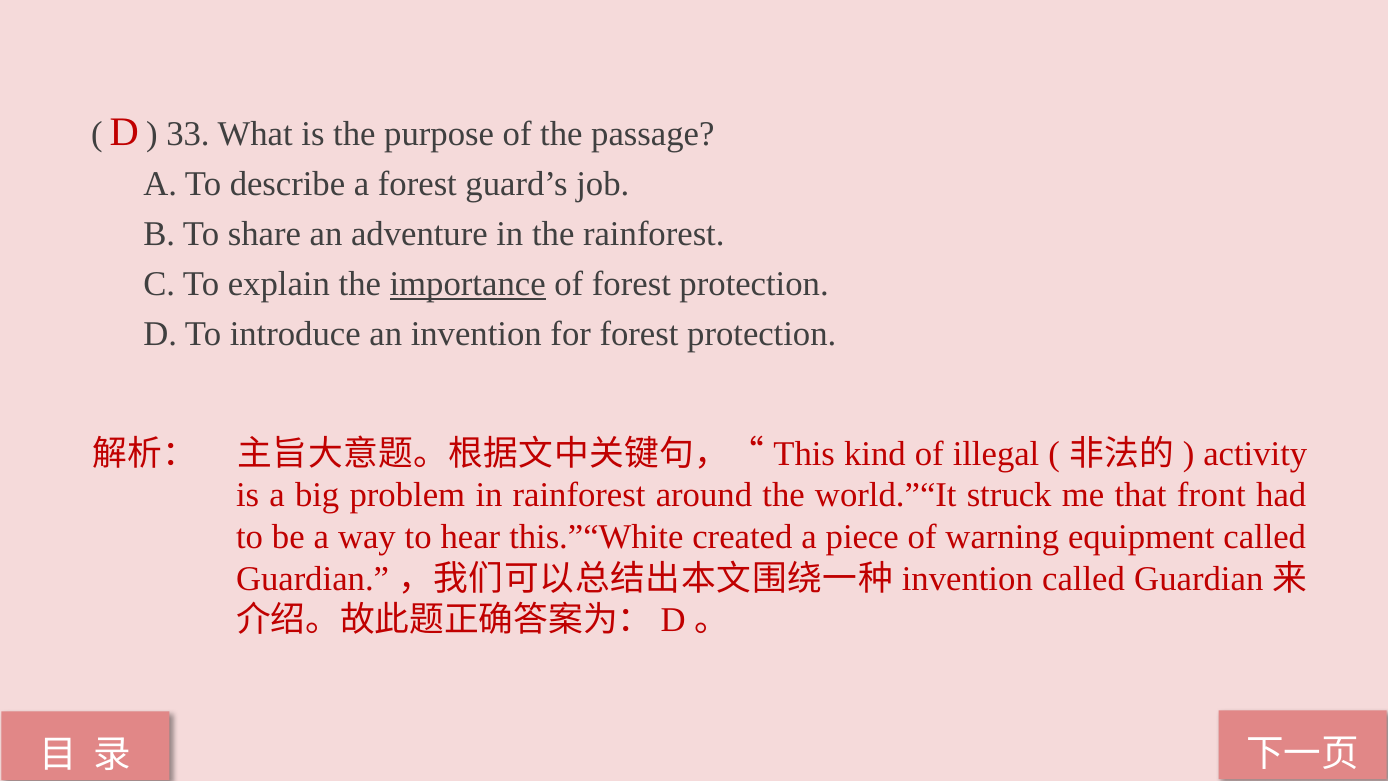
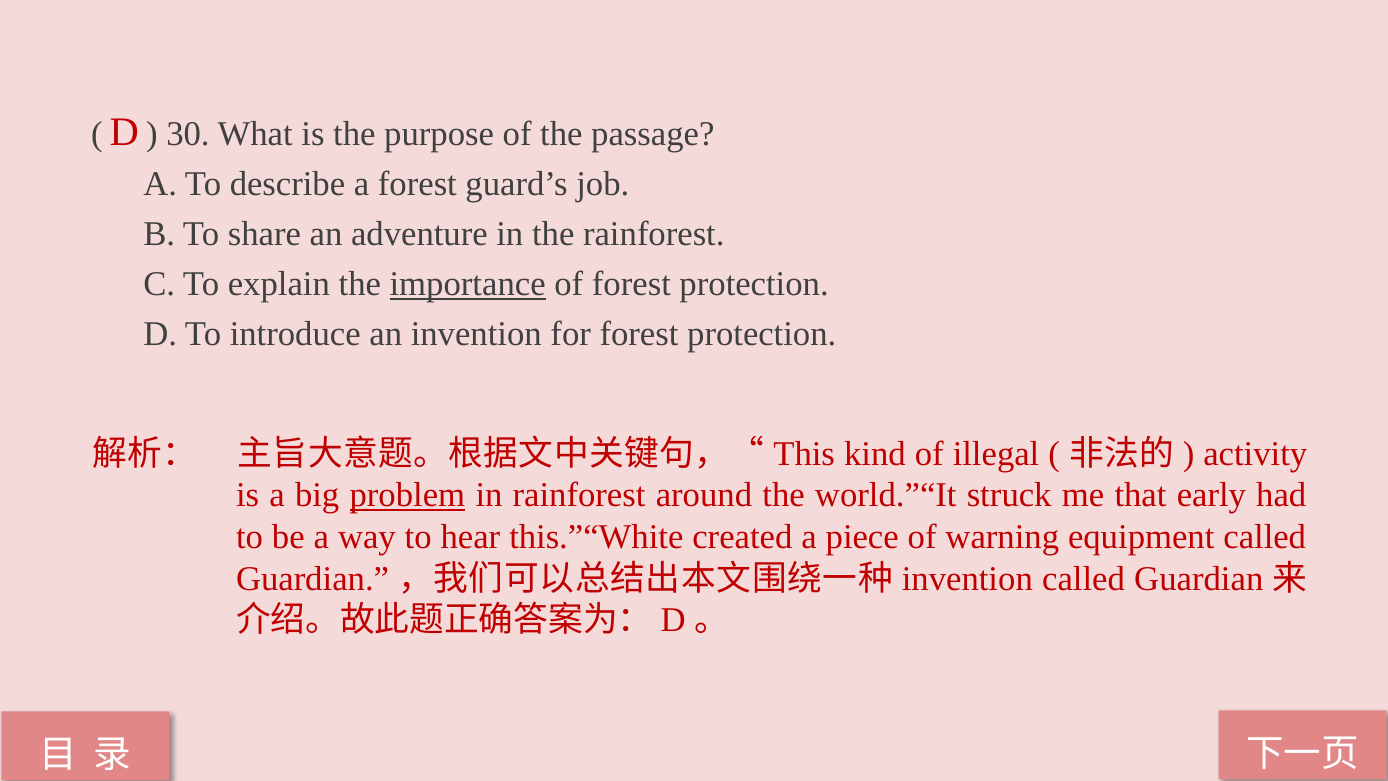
33: 33 -> 30
problem underline: none -> present
front: front -> early
